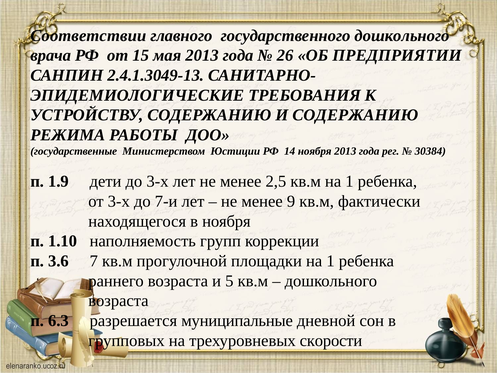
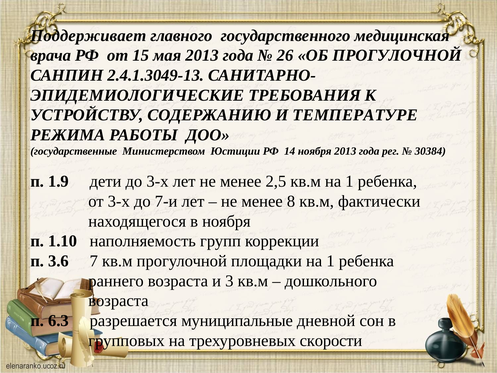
Соответствии: Соответствии -> Поддерживает
государственного дошкольного: дошкольного -> медицинская
ОБ ПРЕДПРИЯТИИ: ПРЕДПРИЯТИИ -> ПРОГУЛОЧНОЙ
И СОДЕРЖАНИЮ: СОДЕРЖАНИЮ -> ТЕМПЕРАТУРЕ
9: 9 -> 8
5: 5 -> 3
